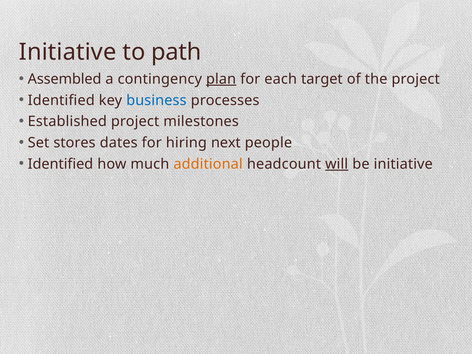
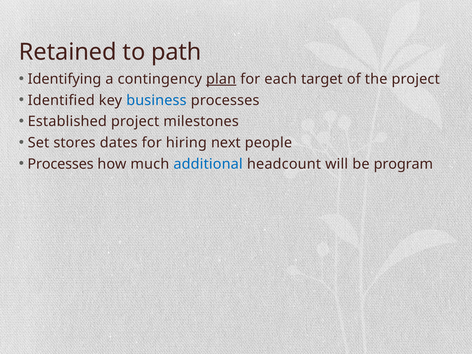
Initiative at (68, 52): Initiative -> Retained
Assembled: Assembled -> Identifying
Identified at (60, 164): Identified -> Processes
additional colour: orange -> blue
will underline: present -> none
be initiative: initiative -> program
